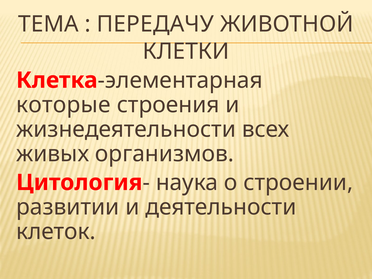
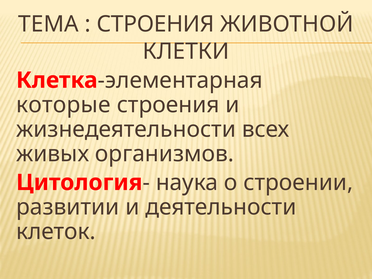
ПЕРЕДАЧУ at (155, 24): ПЕРЕДАЧУ -> СТРОЕНИЯ
